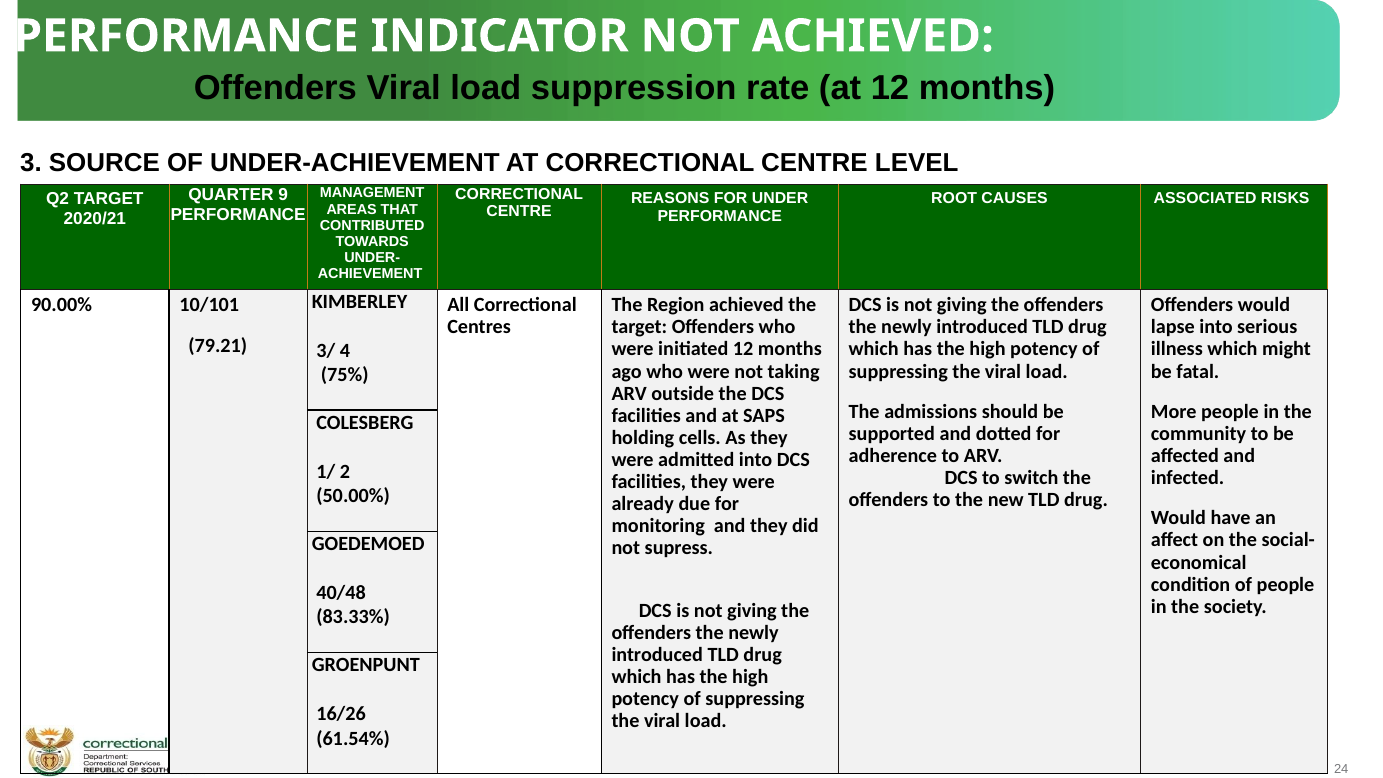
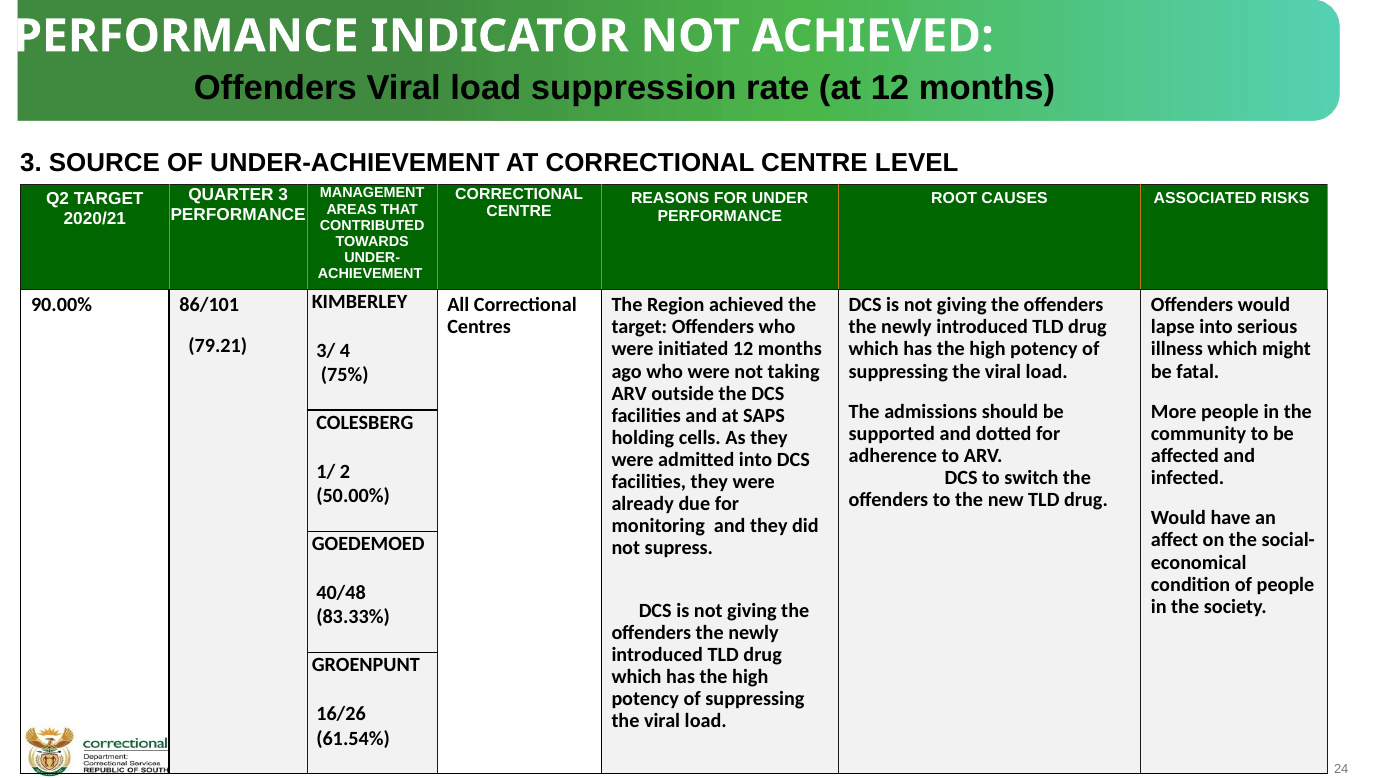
QUARTER 9: 9 -> 3
10/101: 10/101 -> 86/101
